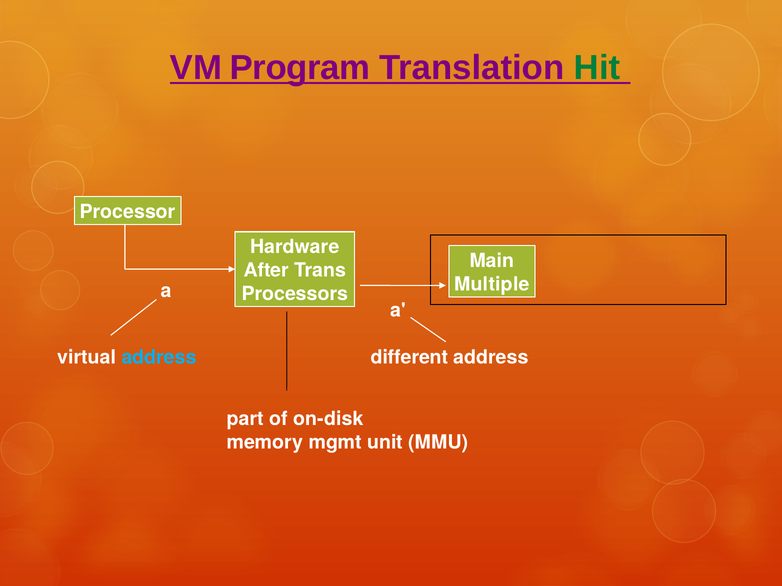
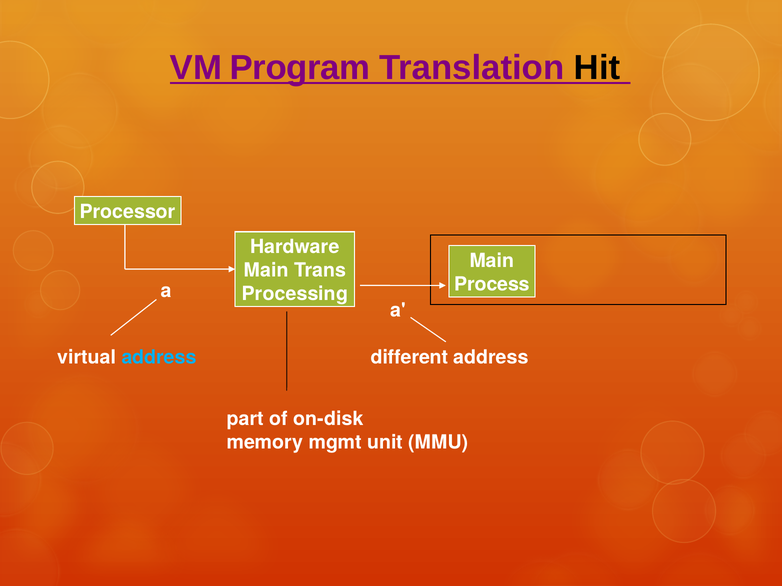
Hit colour: green -> black
After at (266, 271): After -> Main
Multiple: Multiple -> Process
Processors: Processors -> Processing
